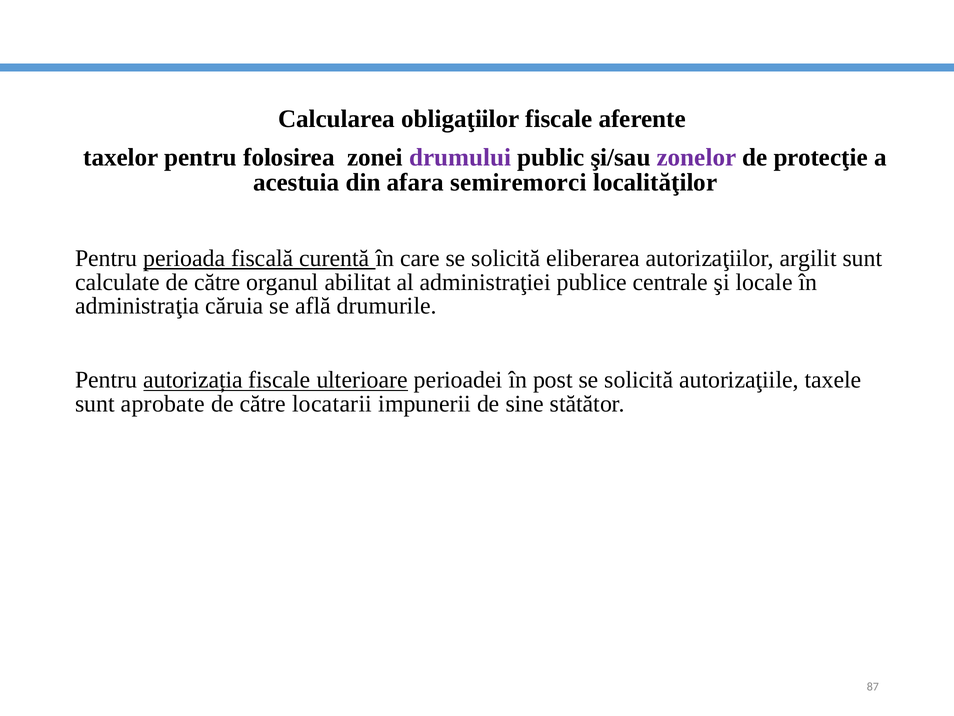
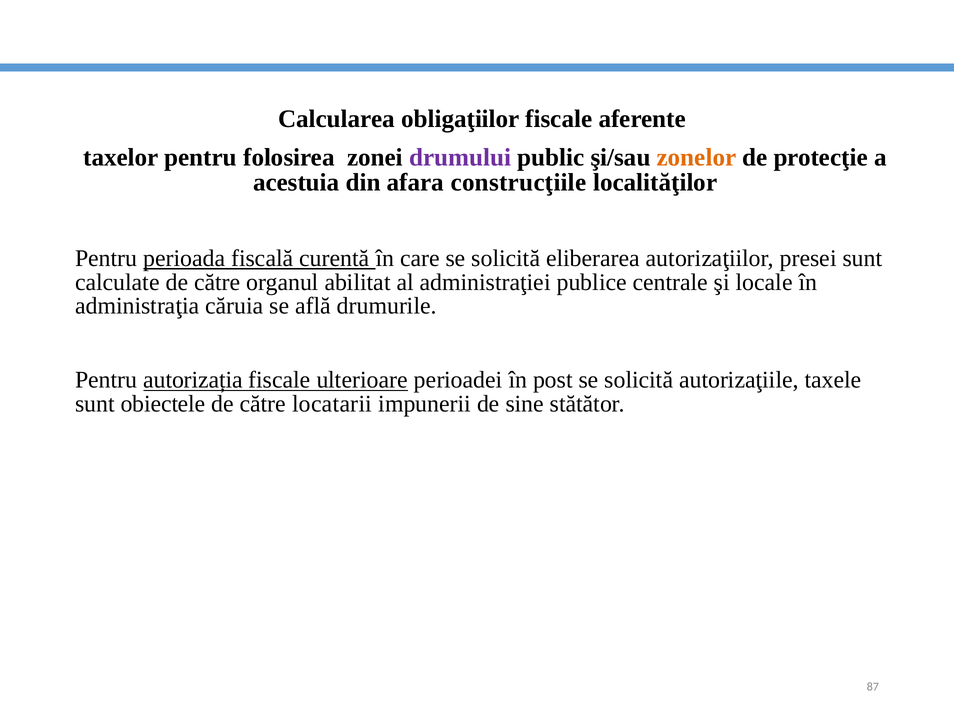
zonelor colour: purple -> orange
semiremorci: semiremorci -> construcţiile
argilit: argilit -> presei
aprobate: aprobate -> obiectele
